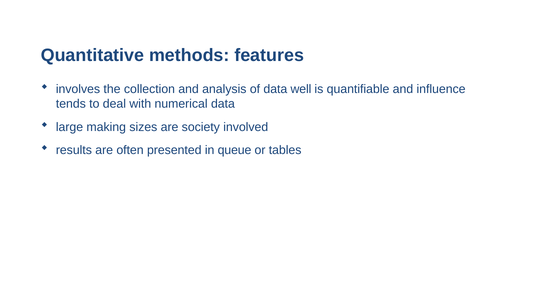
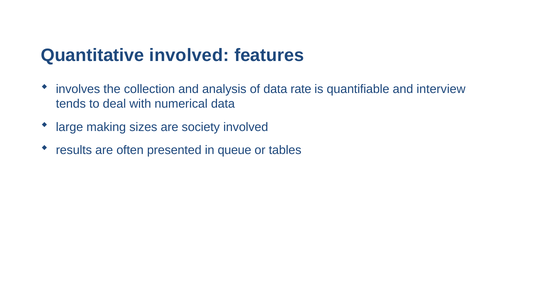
Quantitative methods: methods -> involved
well: well -> rate
influence: influence -> interview
